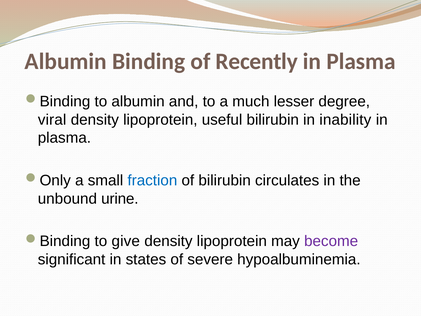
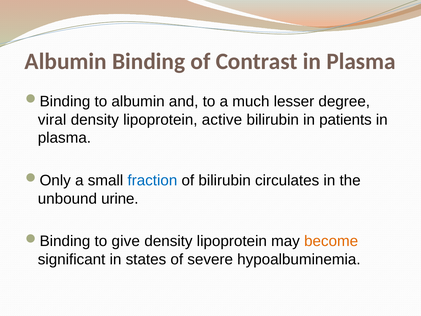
Recently: Recently -> Contrast
useful: useful -> active
inability: inability -> patients
become colour: purple -> orange
